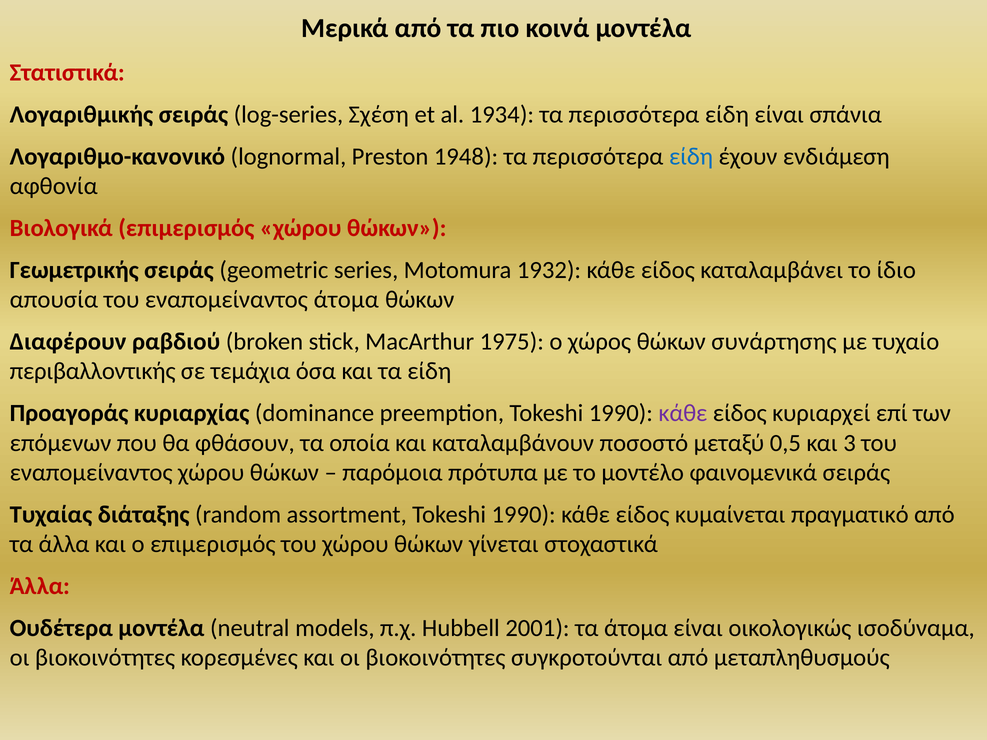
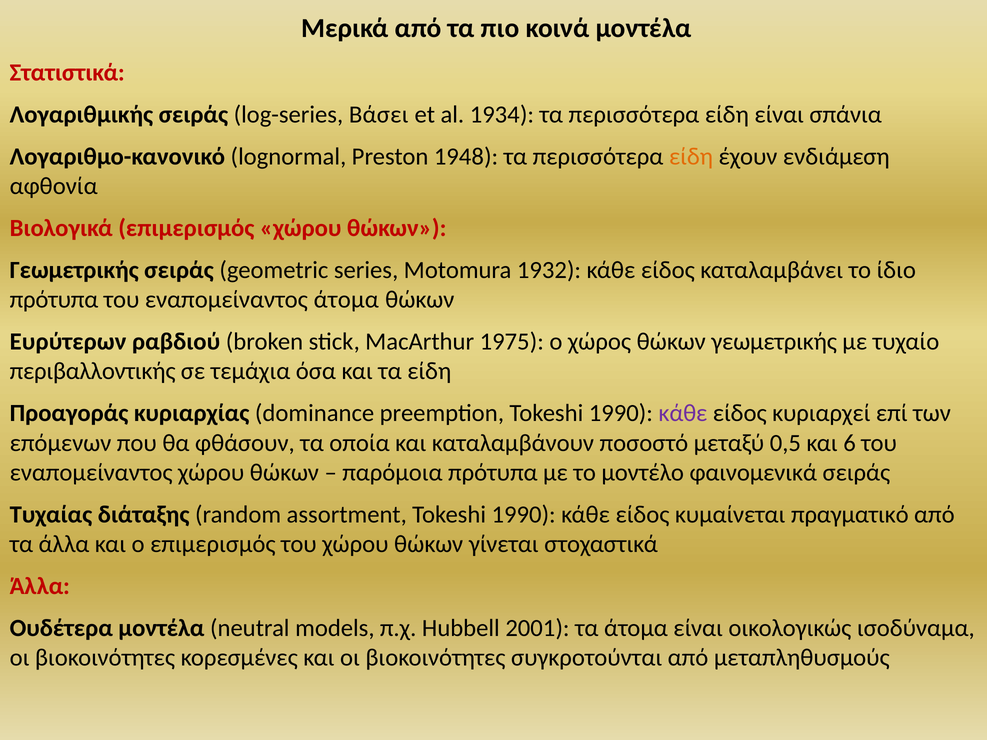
Σχέση: Σχέση -> Βάσει
είδη at (691, 157) colour: blue -> orange
απουσία at (54, 300): απουσία -> πρότυπα
Διαφέρουν: Διαφέρουν -> Ευρύτερων
χώρος θώκων συνάρτησης: συνάρτησης -> γεωμετρικής
3: 3 -> 6
